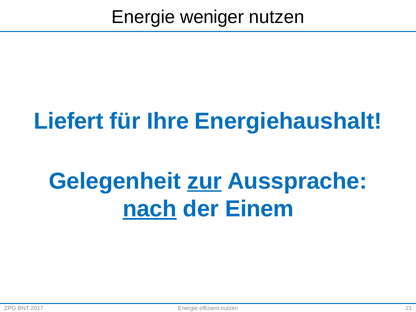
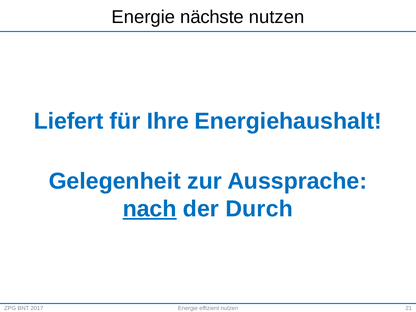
weniger: weniger -> nächste
zur underline: present -> none
Einem: Einem -> Durch
